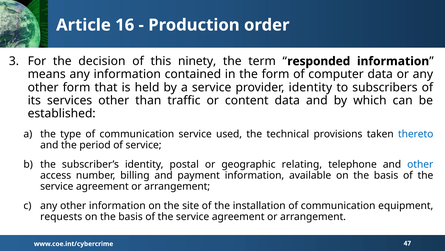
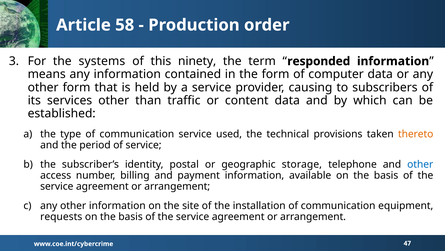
16: 16 -> 58
decision: decision -> systems
provider identity: identity -> causing
thereto colour: blue -> orange
relating: relating -> storage
